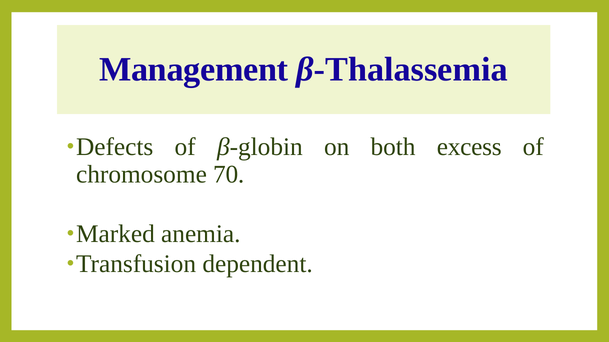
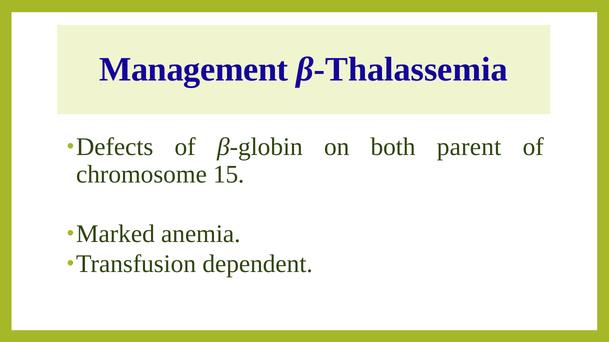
excess: excess -> parent
70: 70 -> 15
